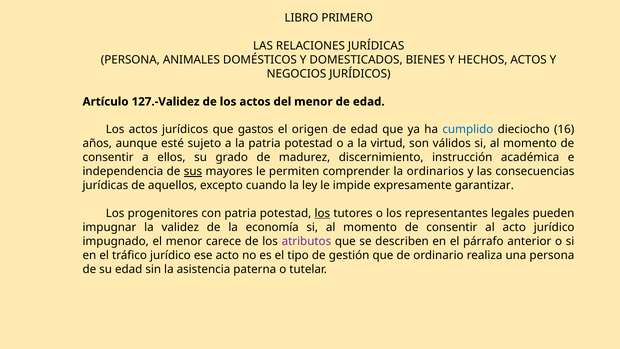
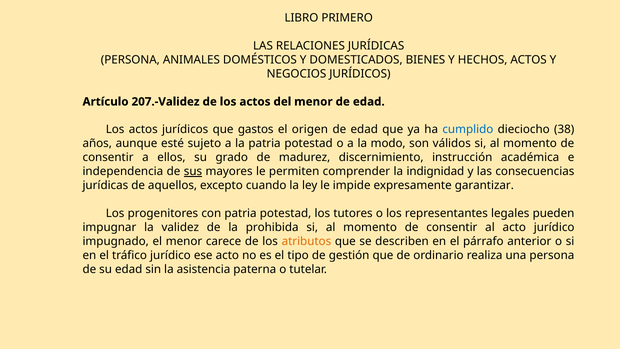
127.-Validez: 127.-Validez -> 207.-Validez
16: 16 -> 38
virtud: virtud -> modo
ordinarios: ordinarios -> indignidad
los at (322, 213) underline: present -> none
economía: economía -> prohibida
atributos colour: purple -> orange
